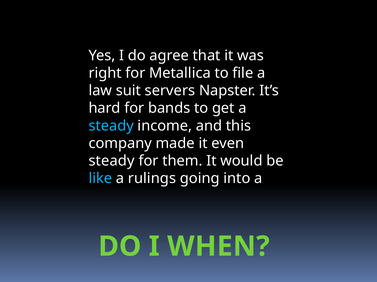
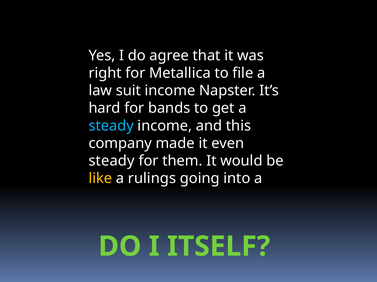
suit servers: servers -> income
like colour: light blue -> yellow
WHEN: WHEN -> ITSELF
